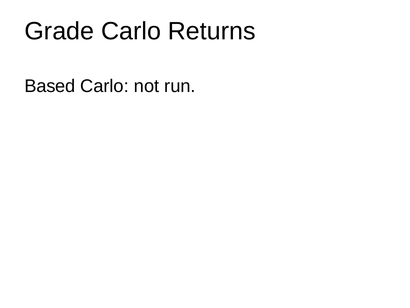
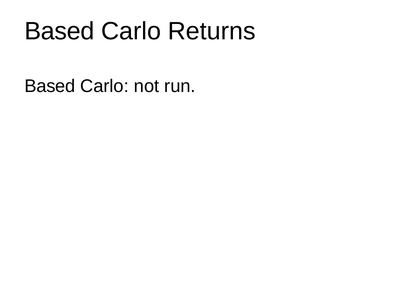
Grade at (59, 31): Grade -> Based
